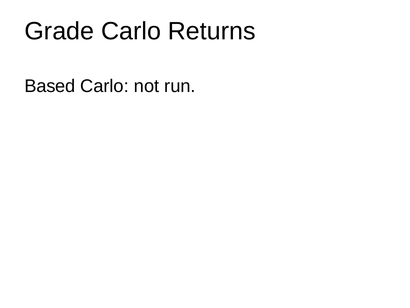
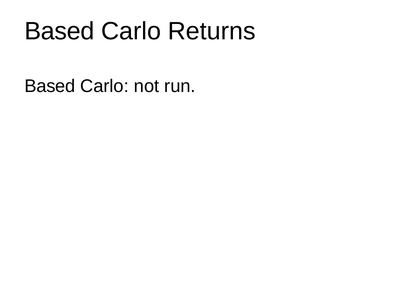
Grade at (59, 31): Grade -> Based
